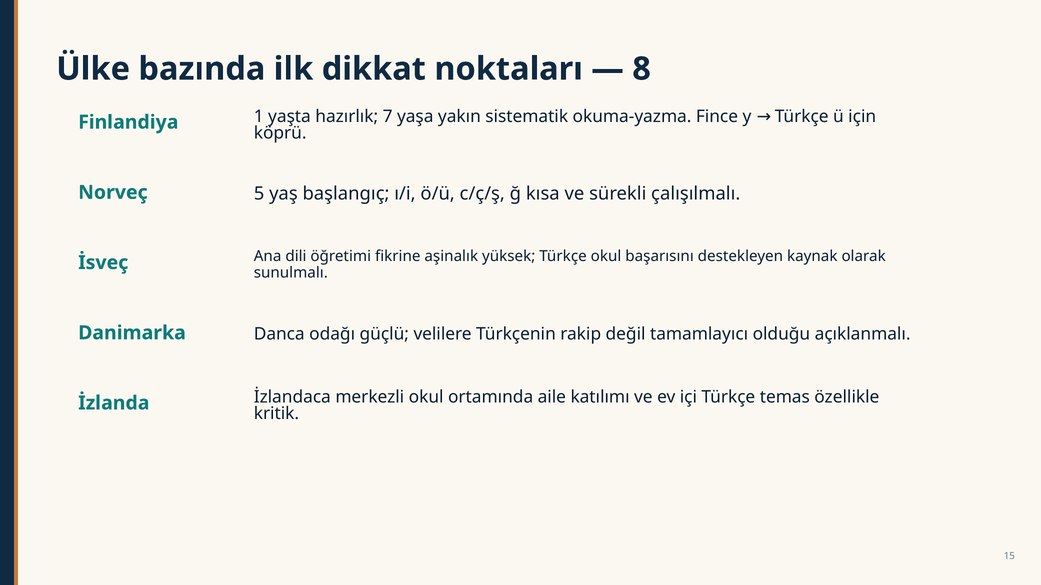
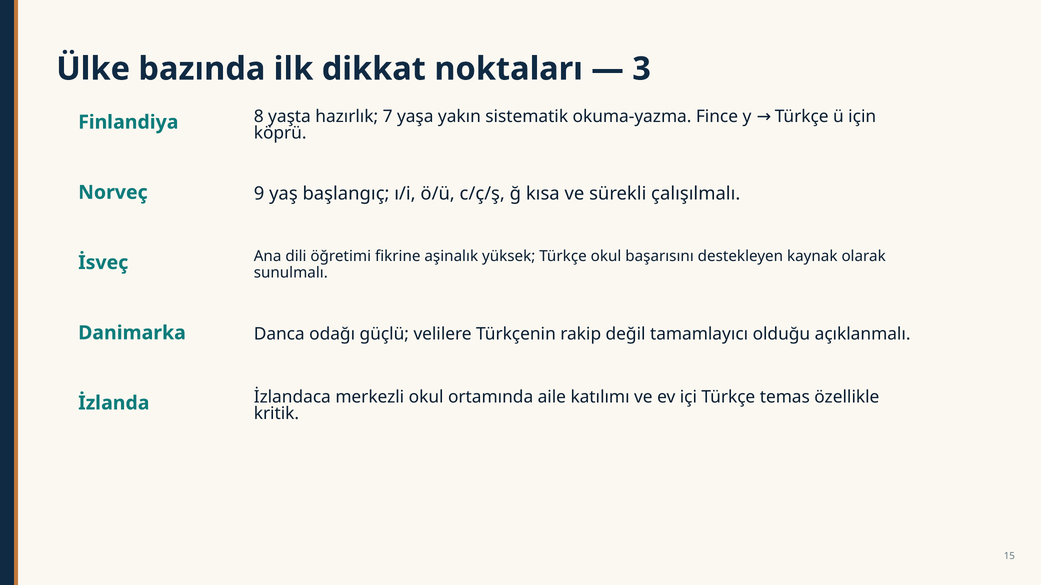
8: 8 -> 3
1: 1 -> 8
5: 5 -> 9
